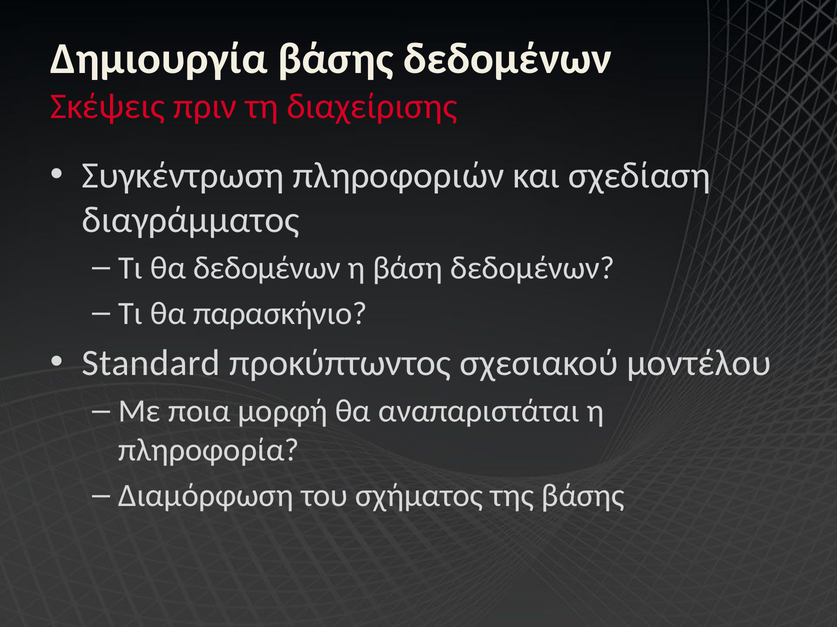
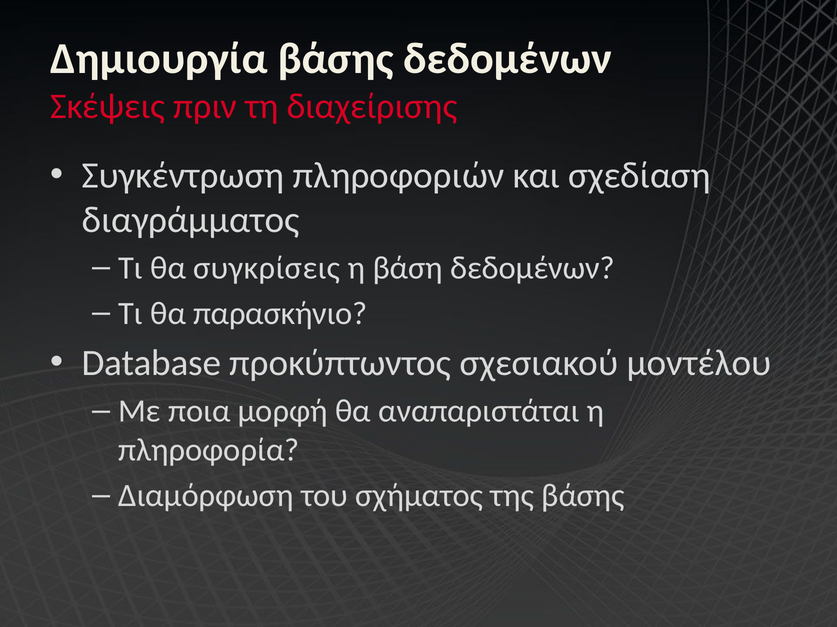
θα δεδομένων: δεδομένων -> συγκρίσεις
Standard: Standard -> Database
